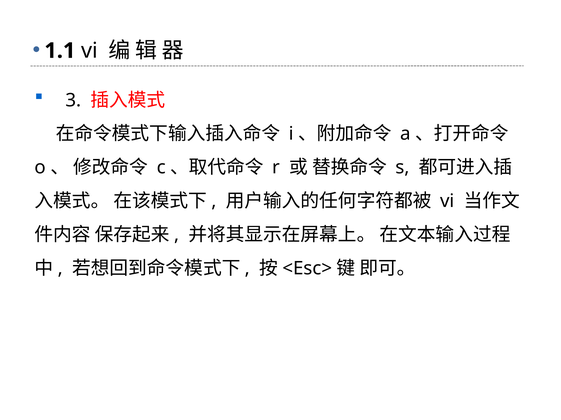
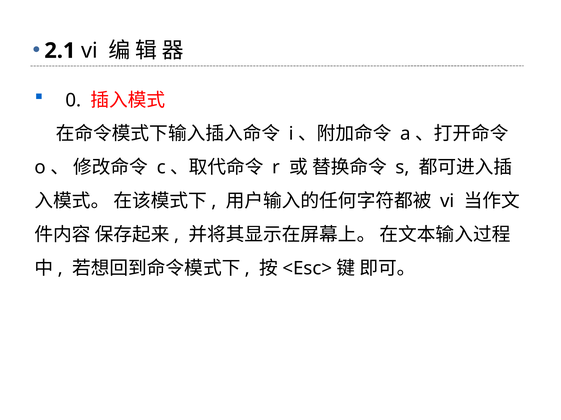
1.1: 1.1 -> 2.1
3: 3 -> 0
